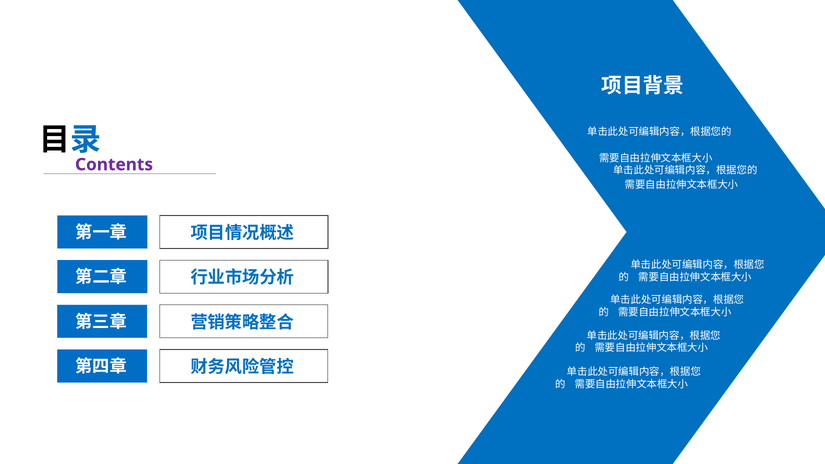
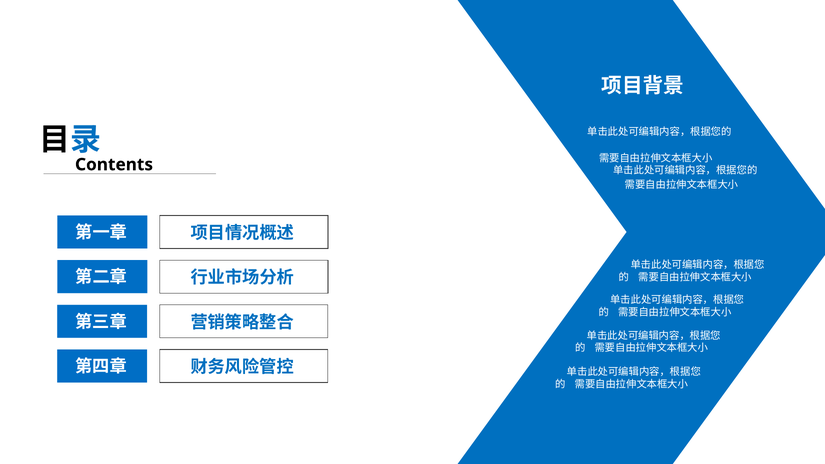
Contents colour: purple -> black
